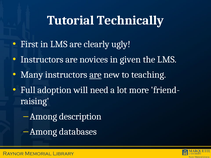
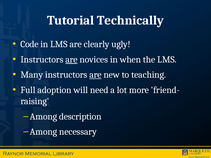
First: First -> Code
are at (72, 60) underline: none -> present
given: given -> when
databases: databases -> necessary
